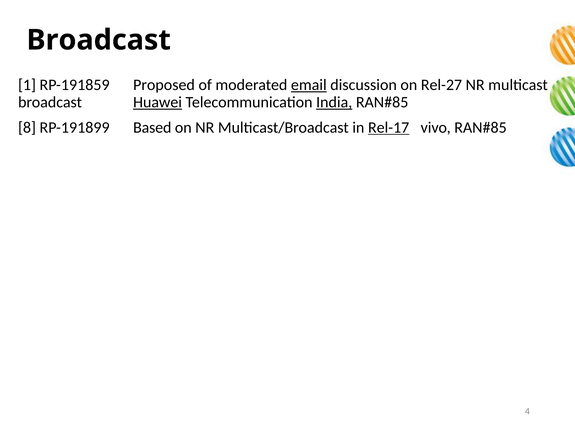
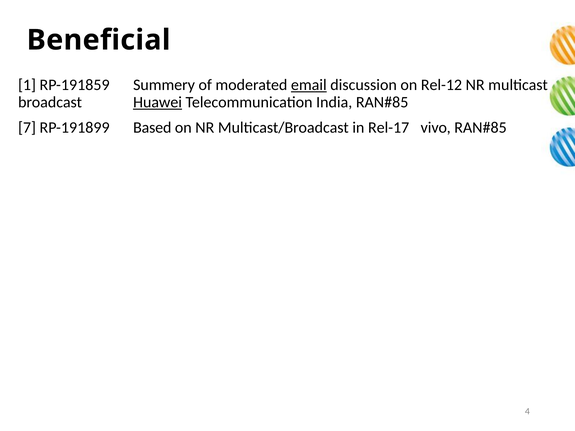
Broadcast at (99, 40): Broadcast -> Beneficial
Proposed: Proposed -> Summery
Rel-27: Rel-27 -> Rel-12
India underline: present -> none
8: 8 -> 7
Rel-17 underline: present -> none
